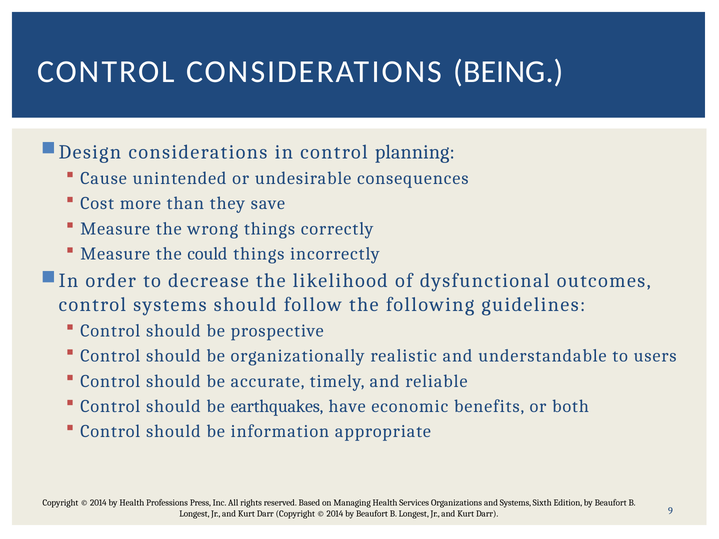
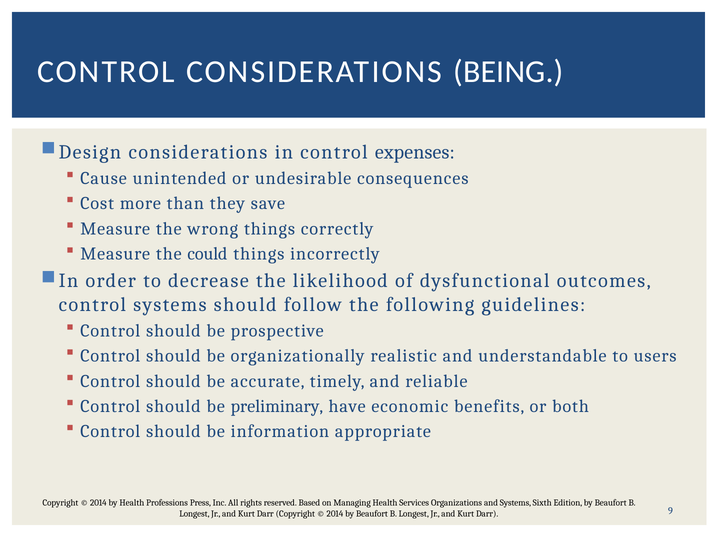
planning: planning -> expenses
earthquakes: earthquakes -> preliminary
